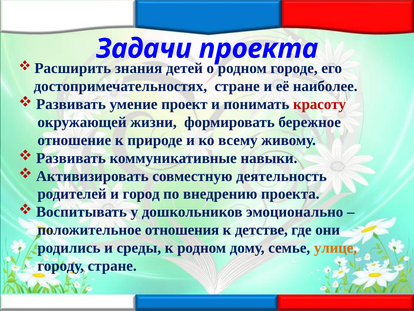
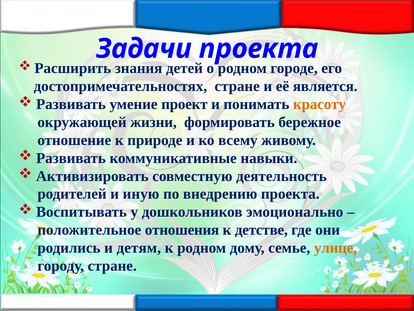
наиболее: наиболее -> является
красоту colour: red -> orange
город: город -> иную
среды: среды -> детям
